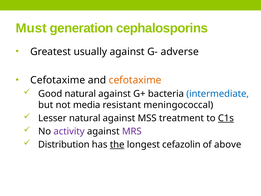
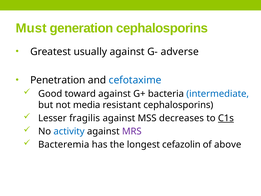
Cefotaxime at (58, 80): Cefotaxime -> Penetration
cefotaxime at (135, 80) colour: orange -> blue
Good natural: natural -> toward
resistant meningococcal: meningococcal -> cephalosporins
Lesser natural: natural -> fragilis
treatment: treatment -> decreases
activity colour: purple -> blue
Distribution: Distribution -> Bacteremia
the underline: present -> none
